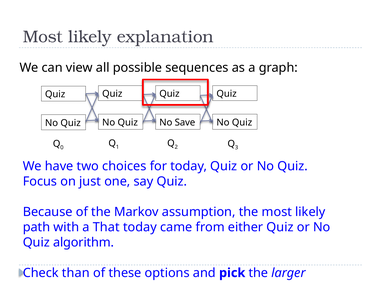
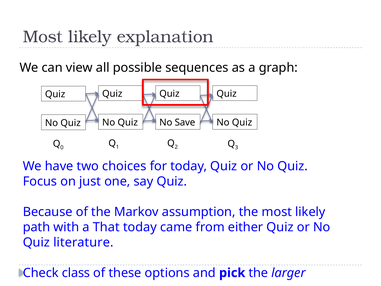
algorithm: algorithm -> literature
than: than -> class
